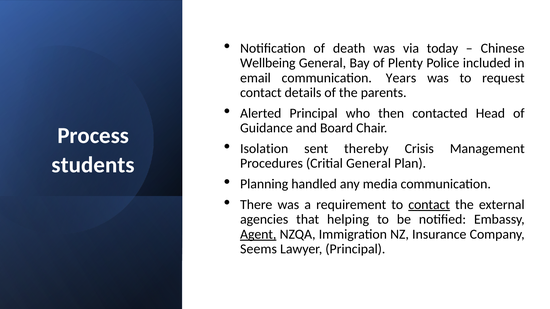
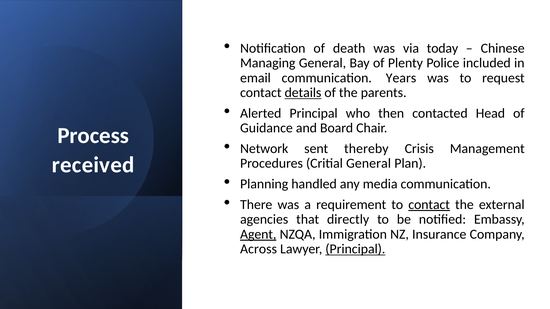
Wellbeing: Wellbeing -> Managing
details underline: none -> present
Isolation: Isolation -> Network
students: students -> received
helping: helping -> directly
Seems: Seems -> Across
Principal at (355, 249) underline: none -> present
